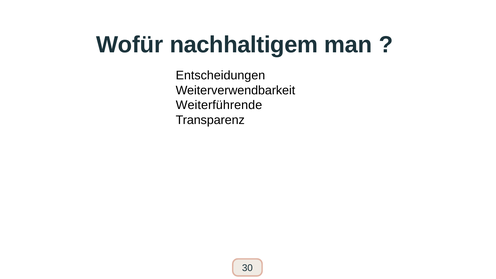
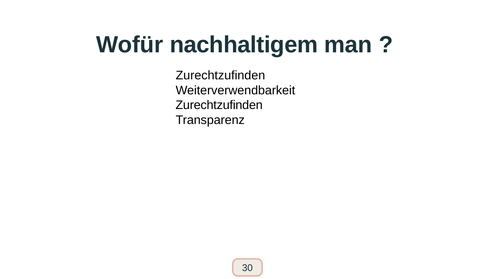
Entscheidungen at (220, 75): Entscheidungen -> Zurechtzufinden
Weiterführende at (219, 105): Weiterführende -> Zurechtzufinden
